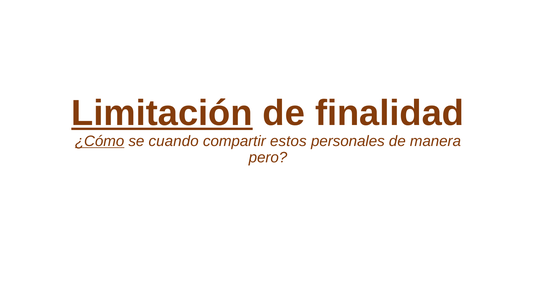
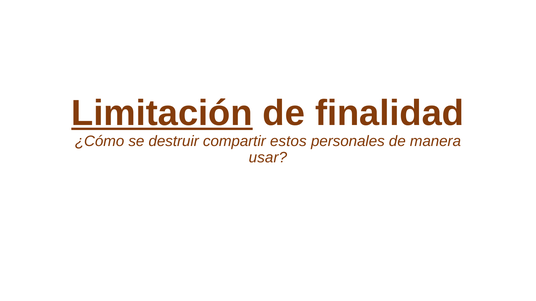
¿Cómo underline: present -> none
cuando: cuando -> destruir
pero: pero -> usar
